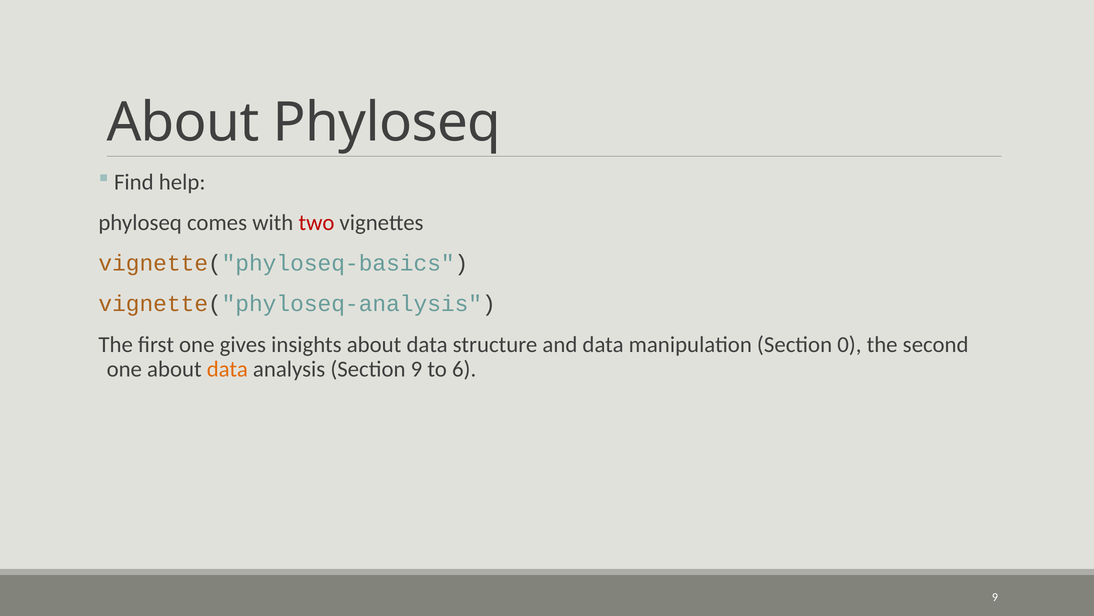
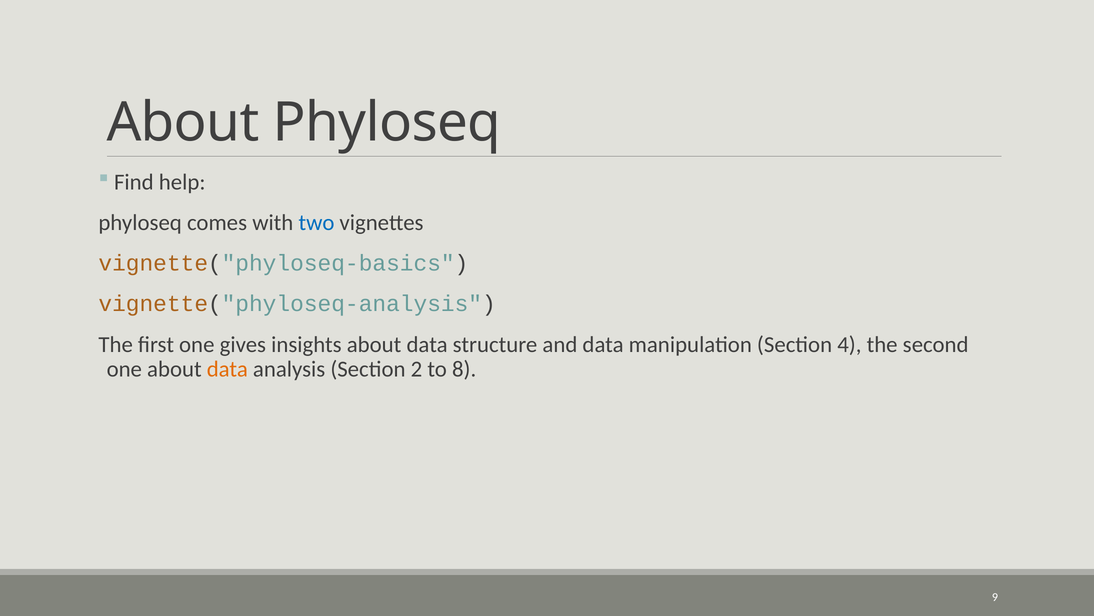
two colour: red -> blue
0: 0 -> 4
Section 9: 9 -> 2
6: 6 -> 8
